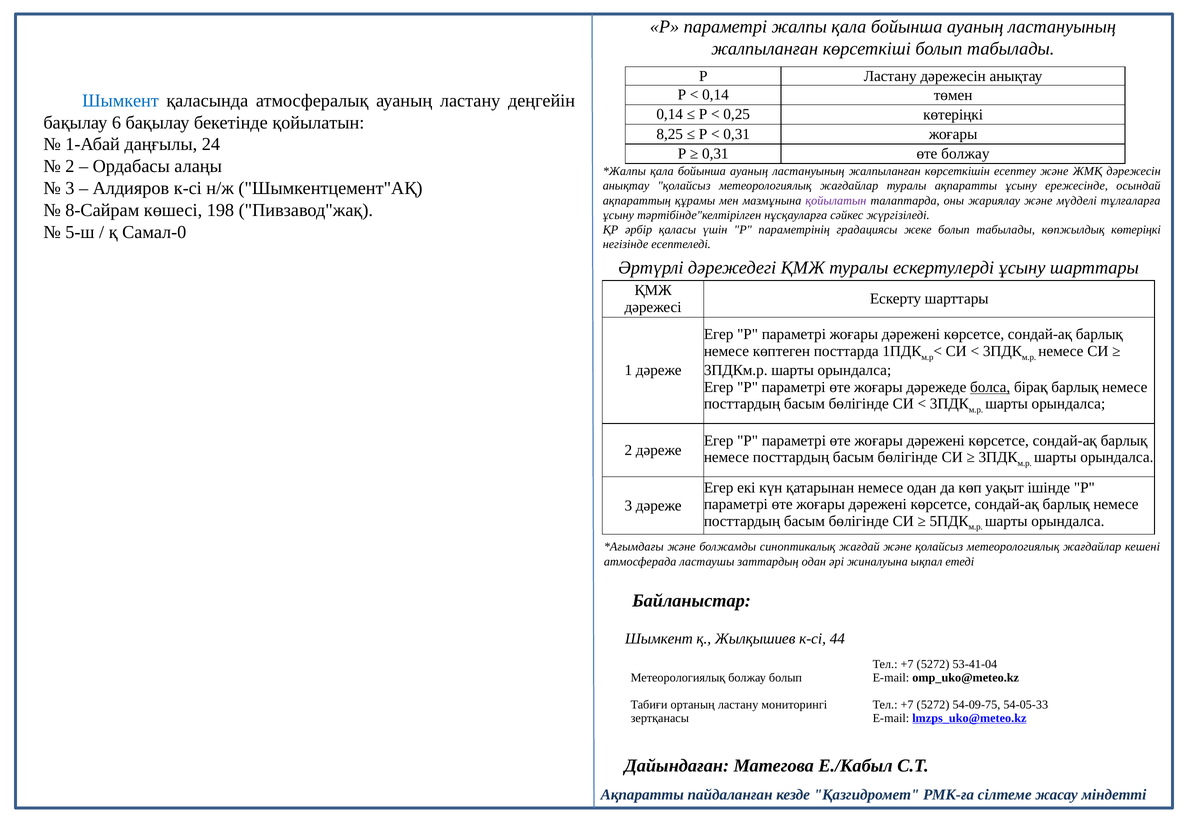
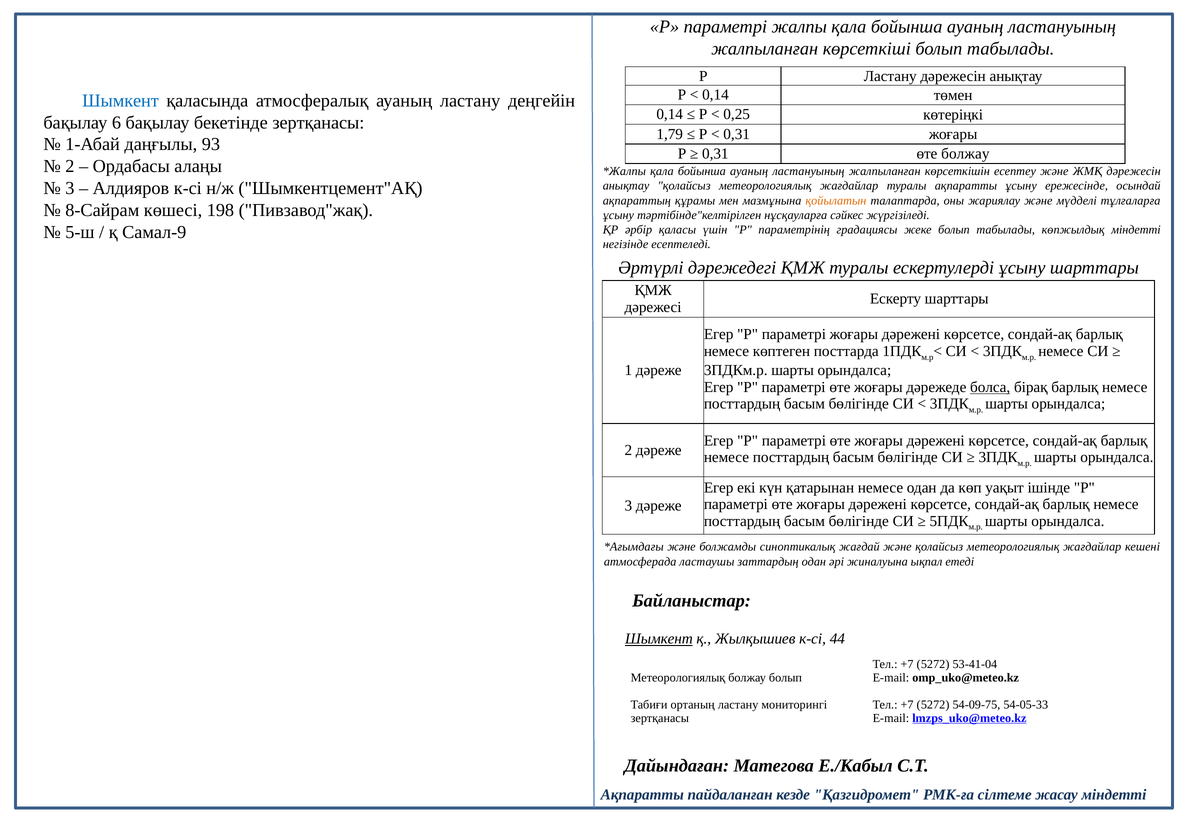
бекетінде қойылатын: қойылатын -> зертқанасы
8,25: 8,25 -> 1,79
24: 24 -> 93
қойылатын at (836, 201) colour: purple -> orange
Самал-0: Самал-0 -> Самал-9
көпжылдық көтеріңкі: көтеріңкі -> міндетті
Шымкент at (659, 639) underline: none -> present
